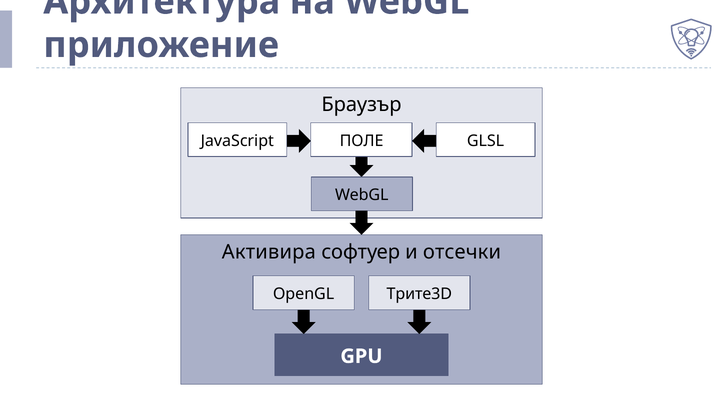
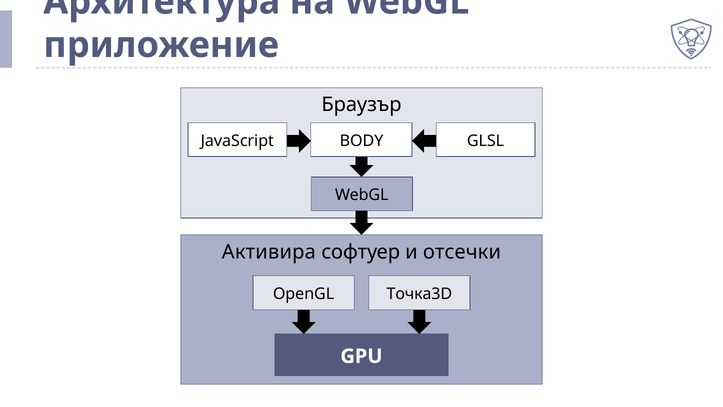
ПОЛЕ: ПОЛЕ -> BODY
Трите3D: Трите3D -> Точка3D
